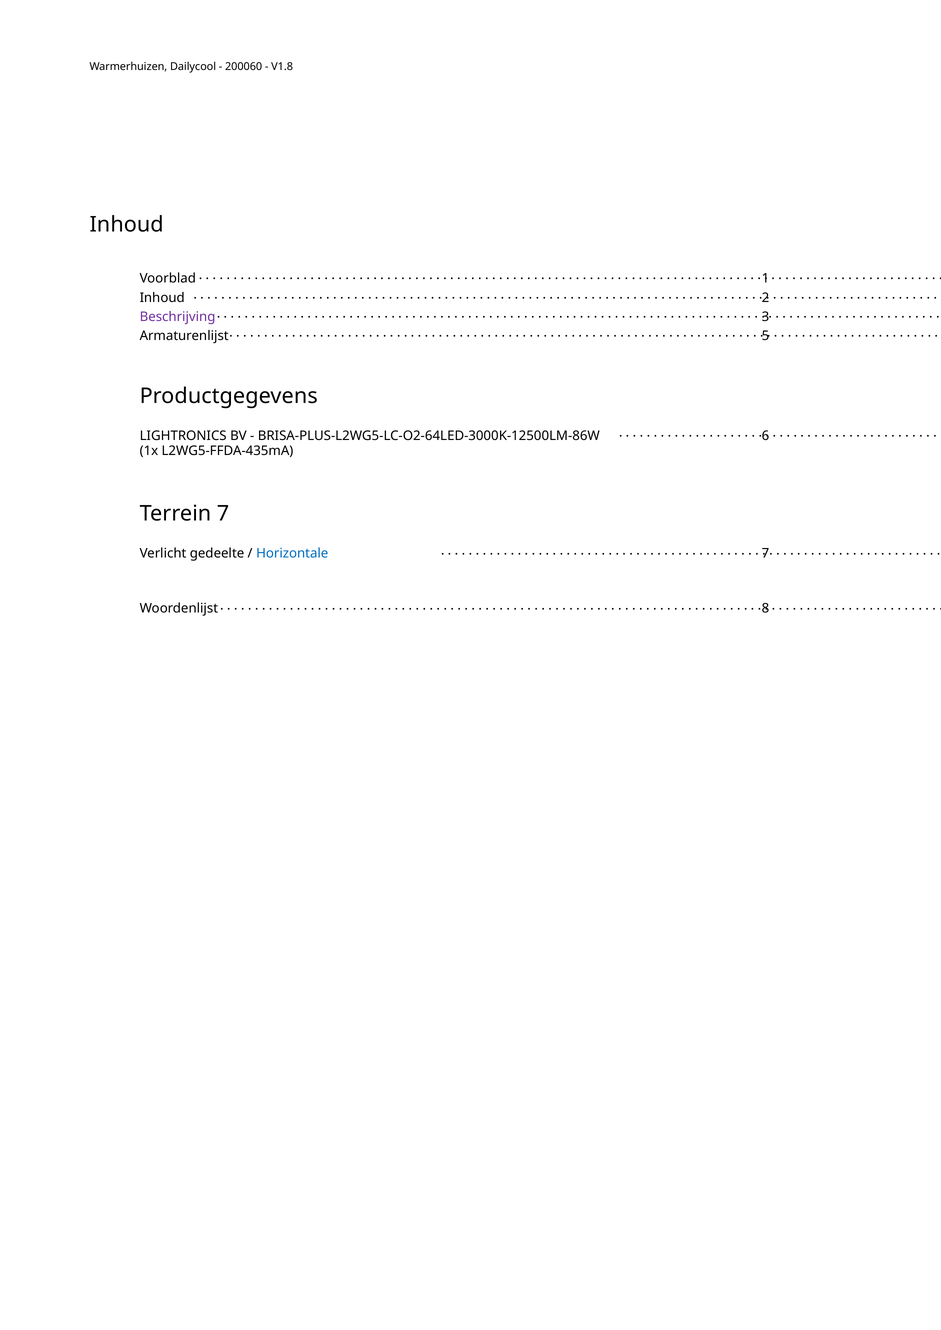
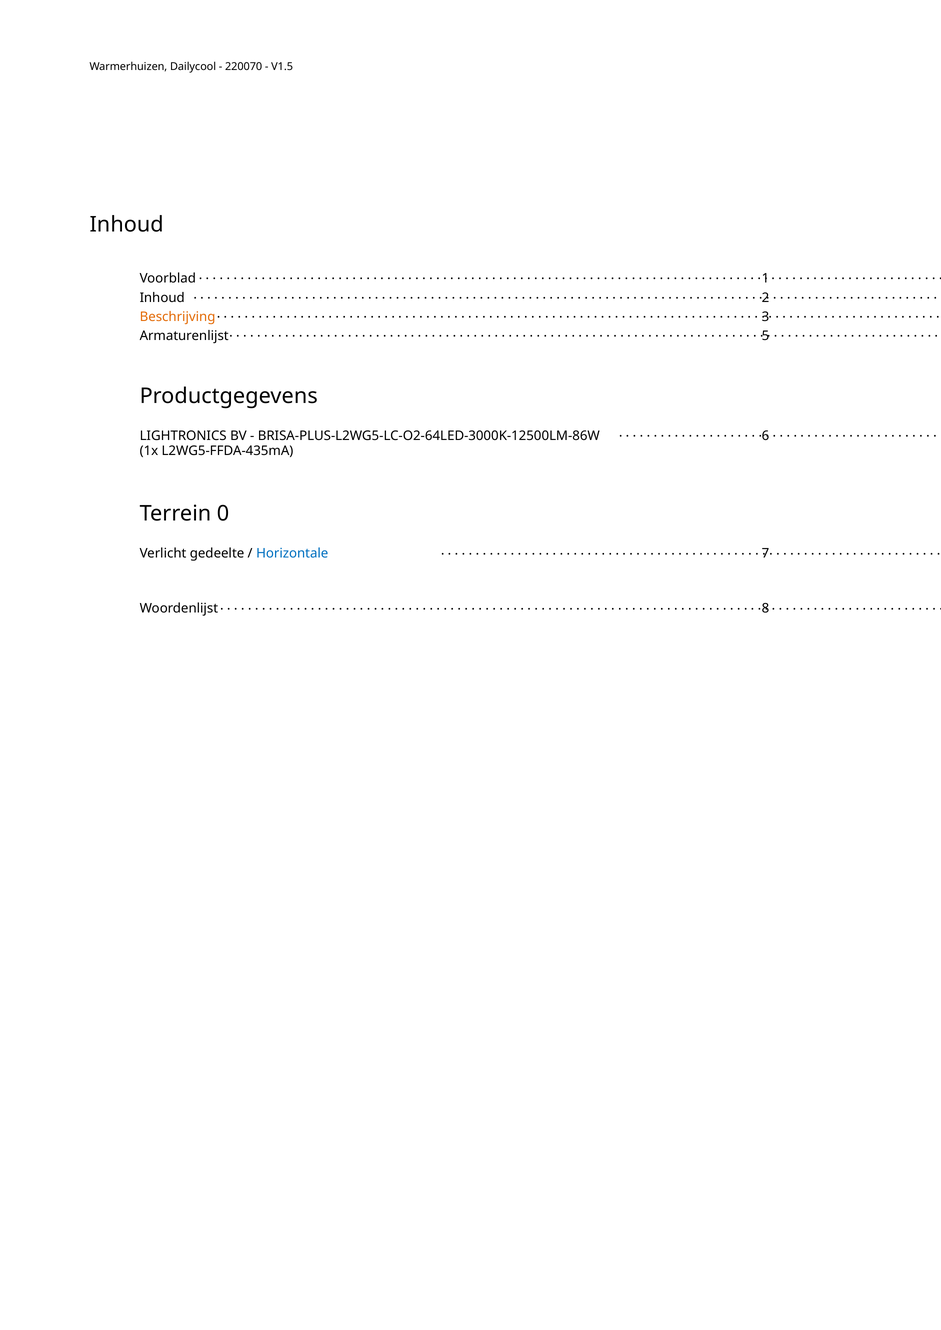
200060: 200060 -> 220070
V1.8: V1.8 -> V1.5
Beschrijving colour: purple -> orange
Terrein 7: 7 -> 0
